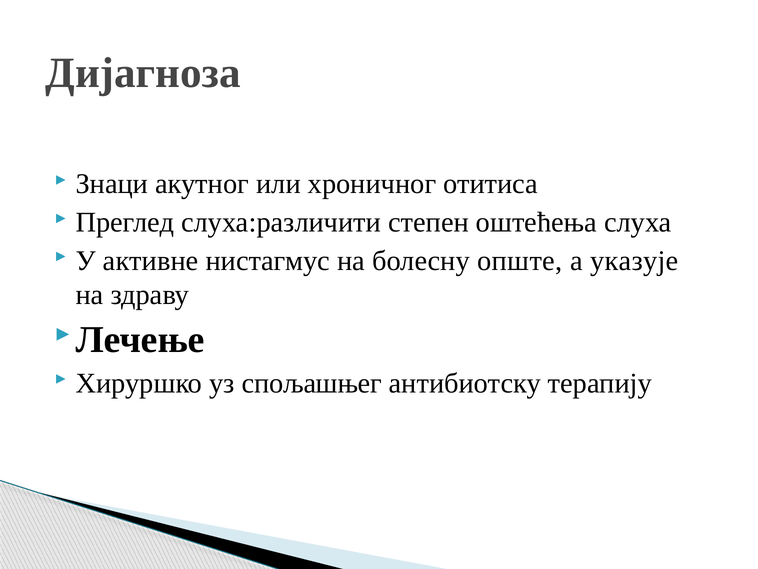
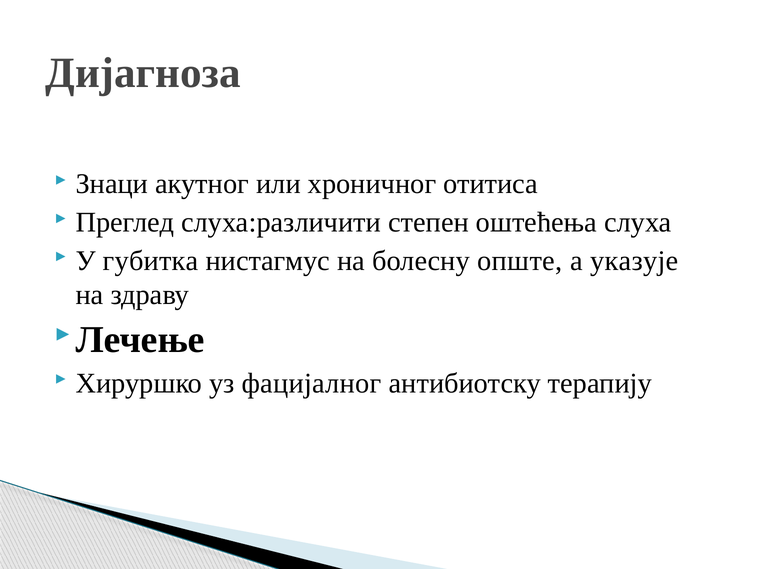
активне: активне -> губитка
спољашњег: спољашњег -> фацијалног
